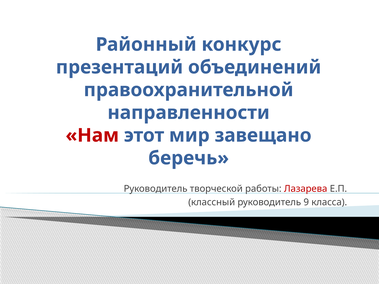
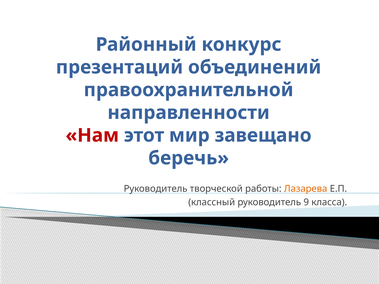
Лазарева colour: red -> orange
